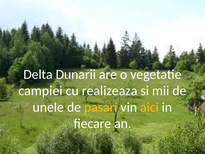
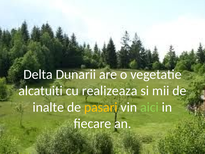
campiei: campiei -> alcatuiti
unele: unele -> inalte
aici colour: yellow -> light green
